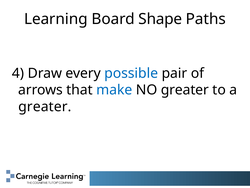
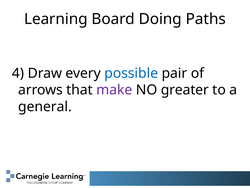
Shape: Shape -> Doing
make colour: blue -> purple
greater at (45, 106): greater -> general
